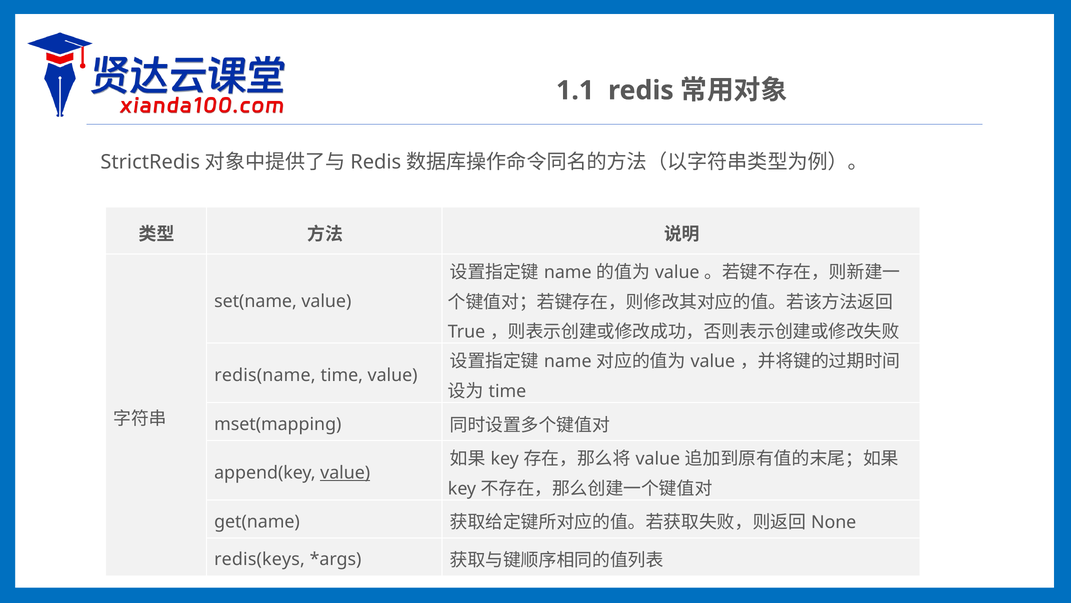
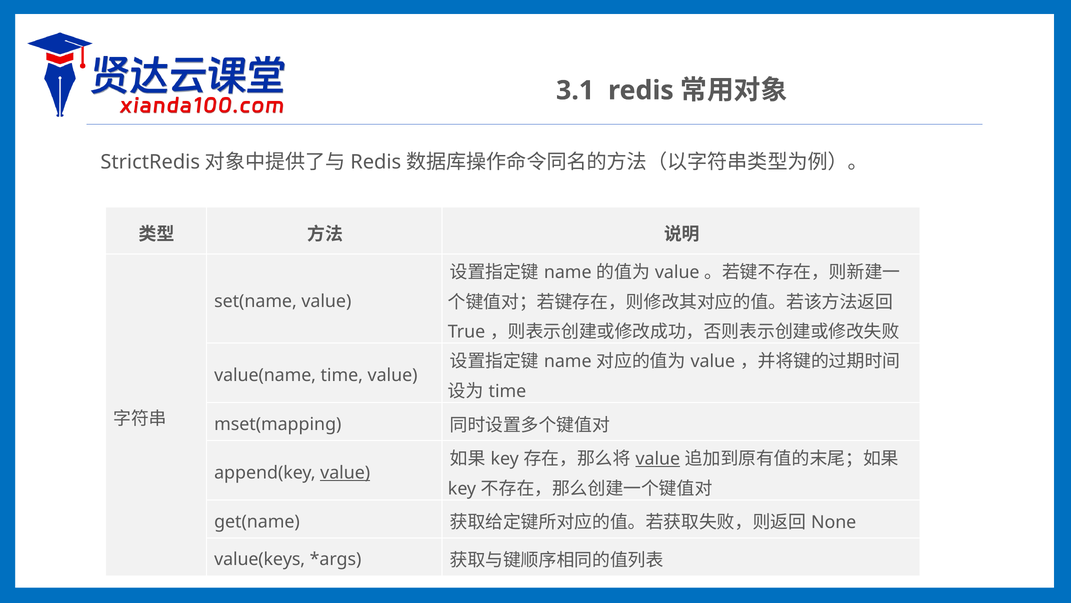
1.1: 1.1 -> 3.1
redis(name: redis(name -> value(name
value at (658, 459) underline: none -> present
redis(keys: redis(keys -> value(keys
